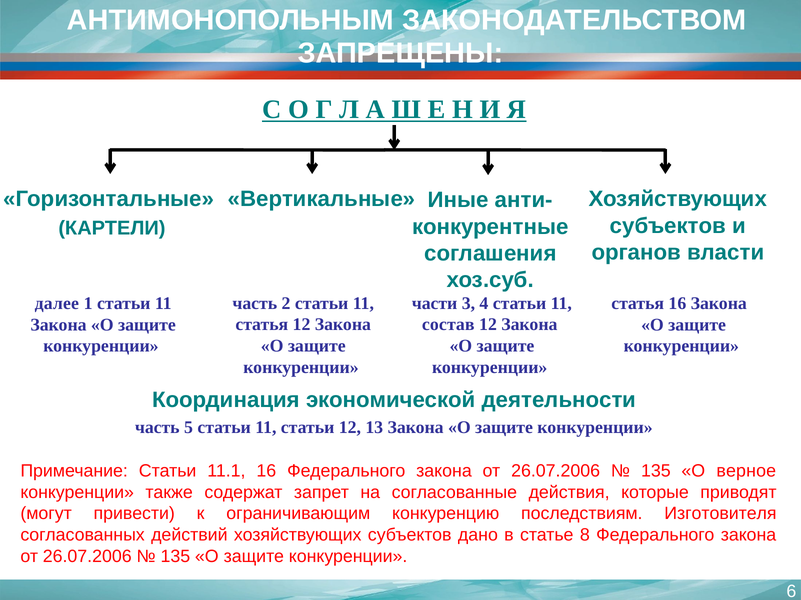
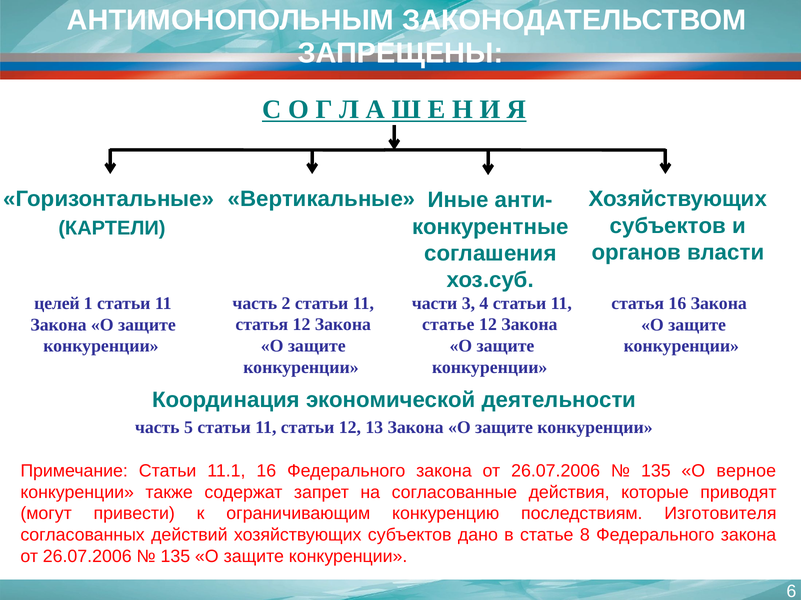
далее: далее -> целей
состав at (448, 325): состав -> статье
